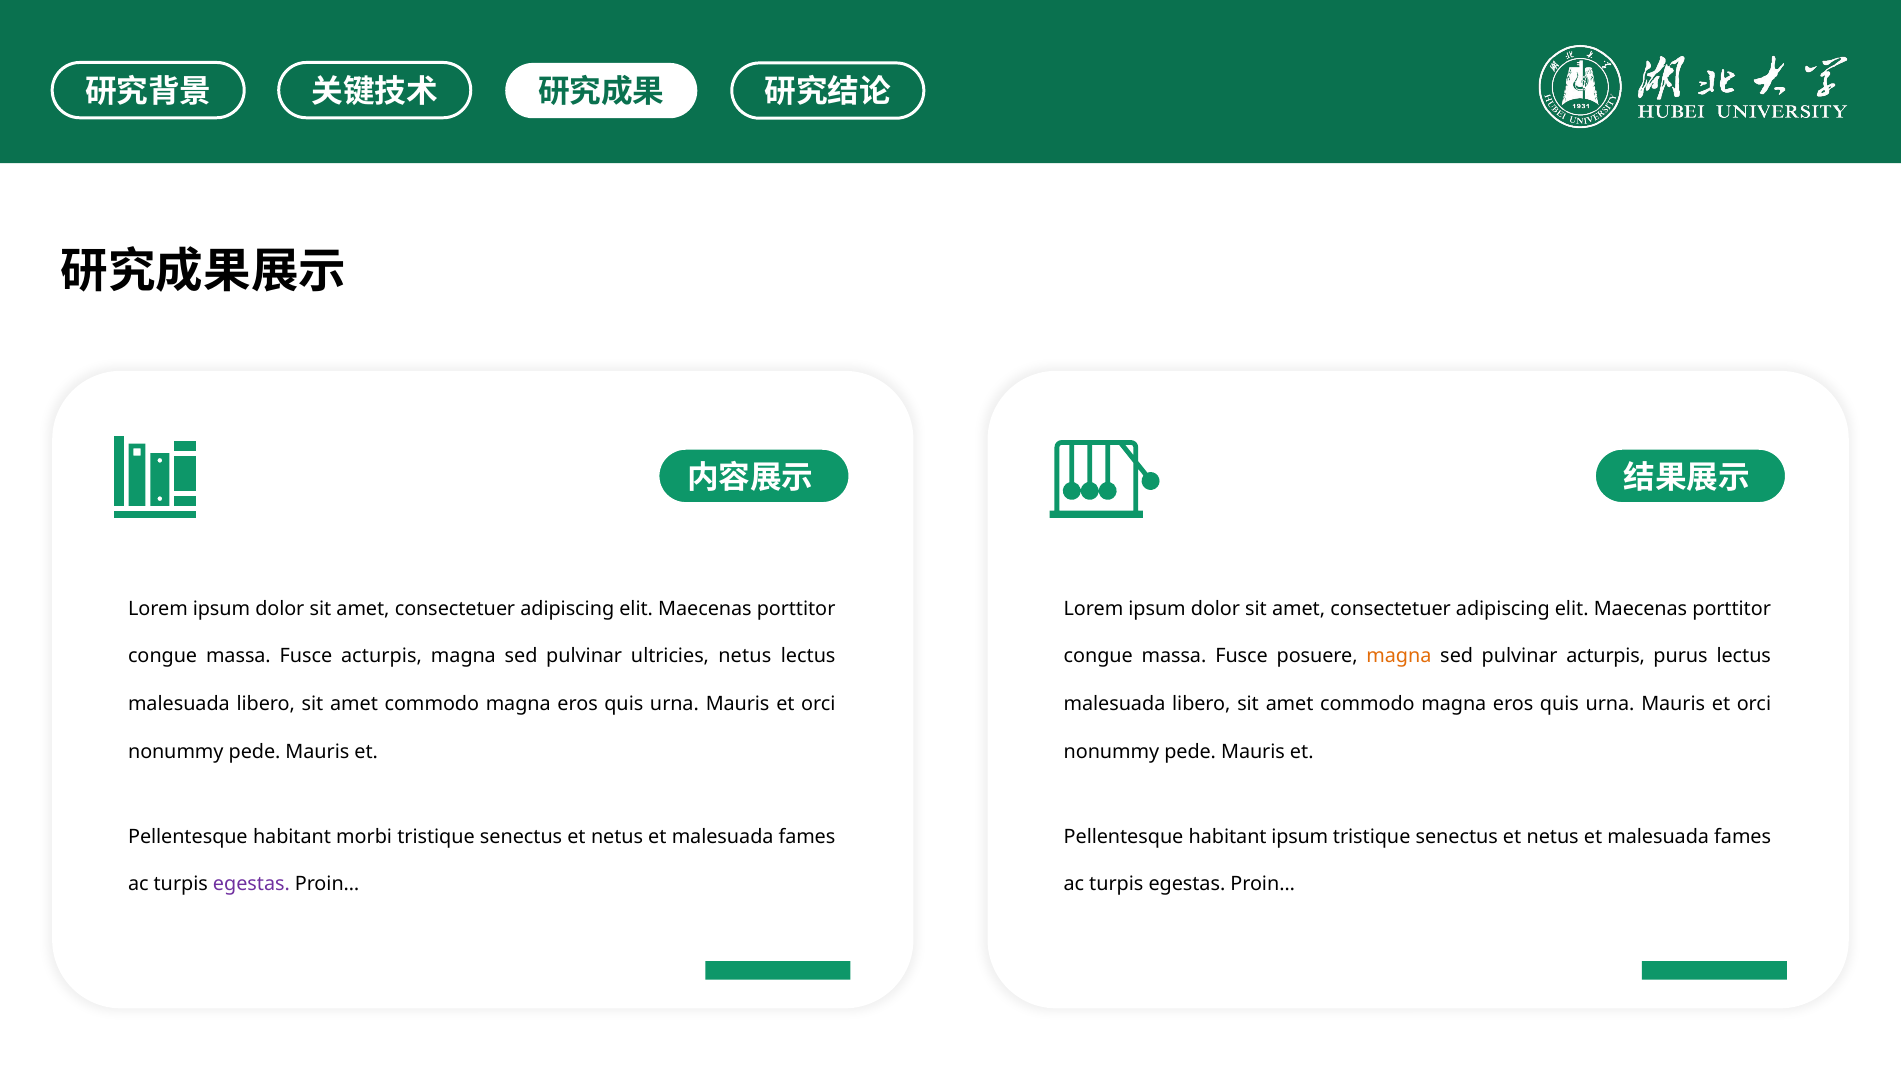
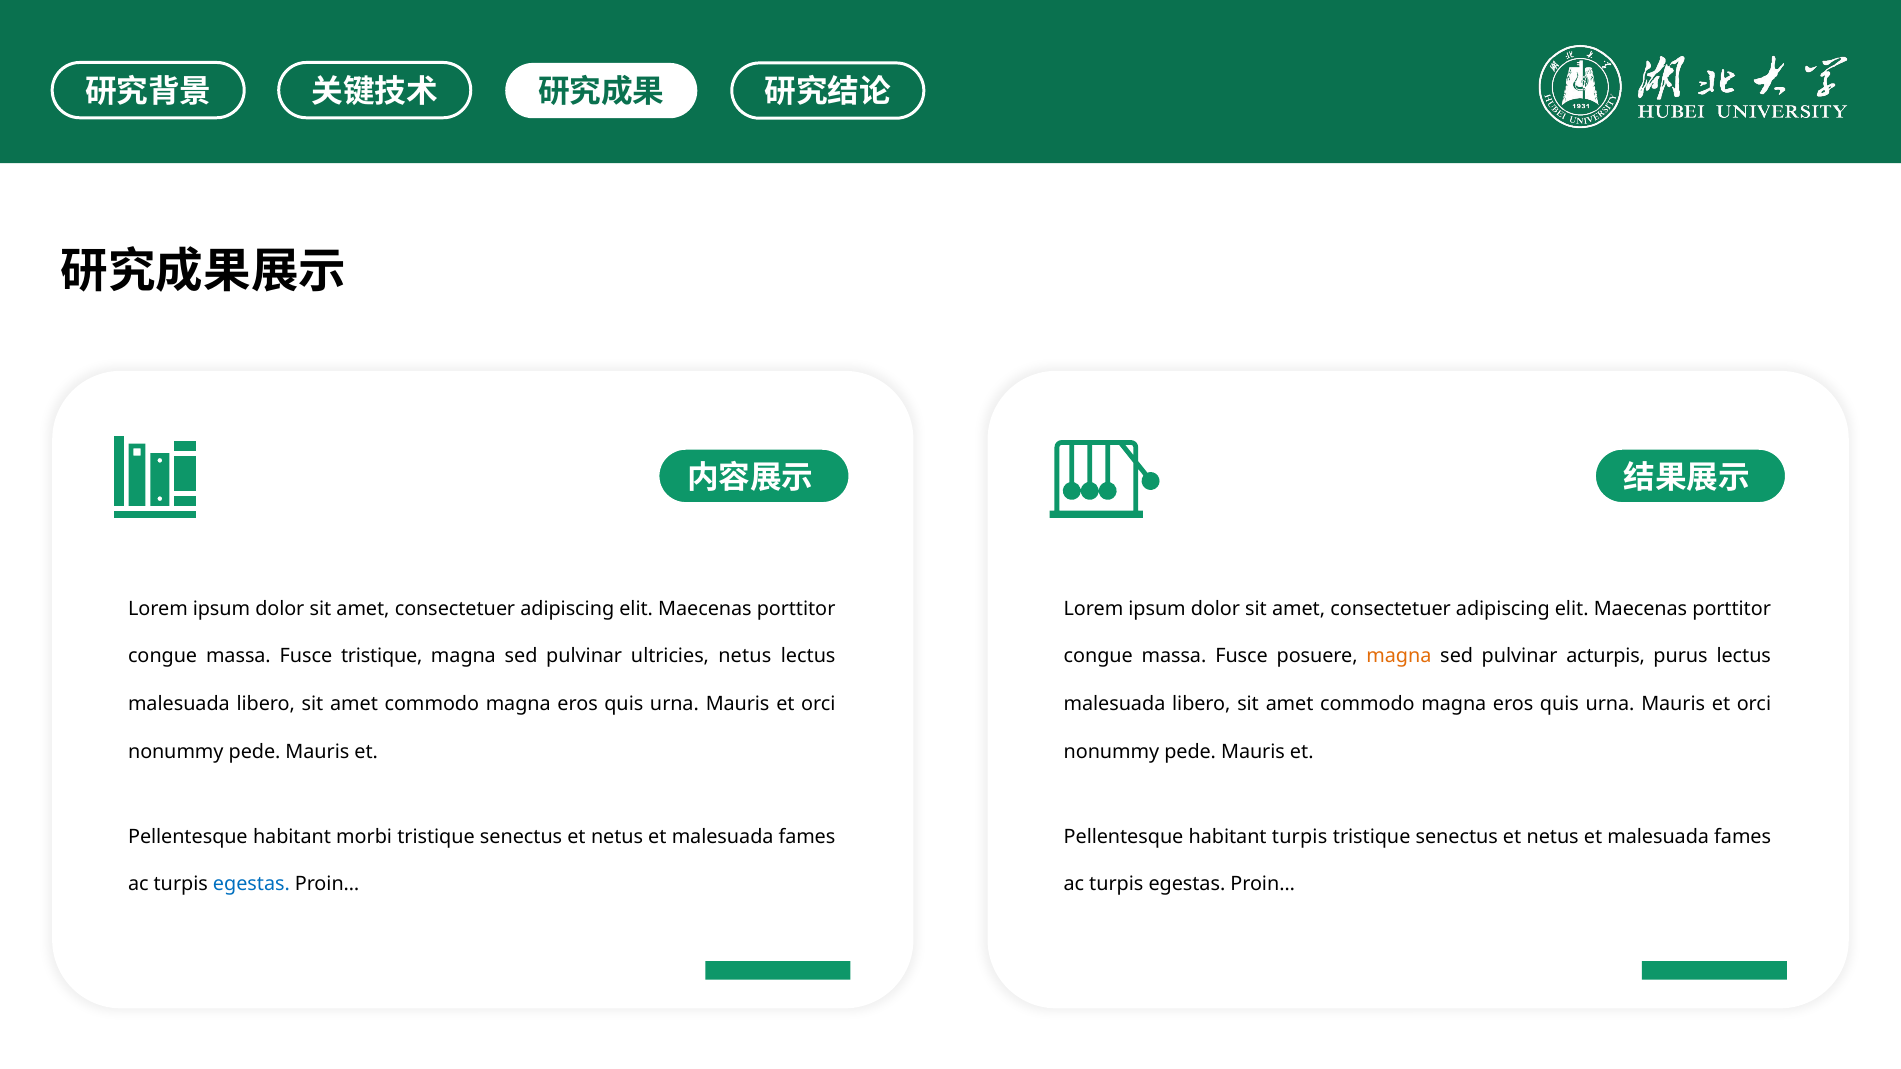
Fusce acturpis: acturpis -> tristique
habitant ipsum: ipsum -> turpis
egestas at (251, 884) colour: purple -> blue
